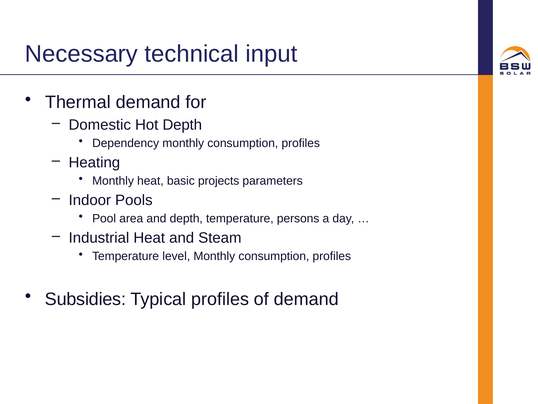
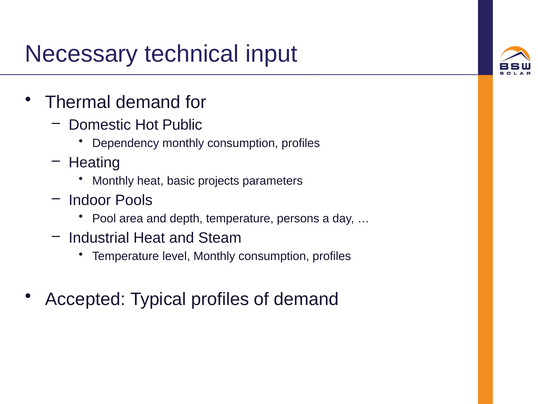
Hot Depth: Depth -> Public
Subsidies: Subsidies -> Accepted
